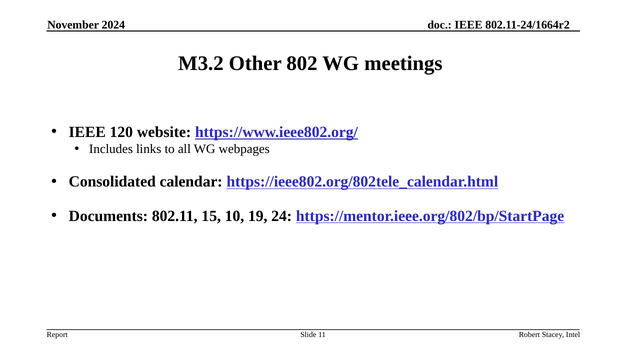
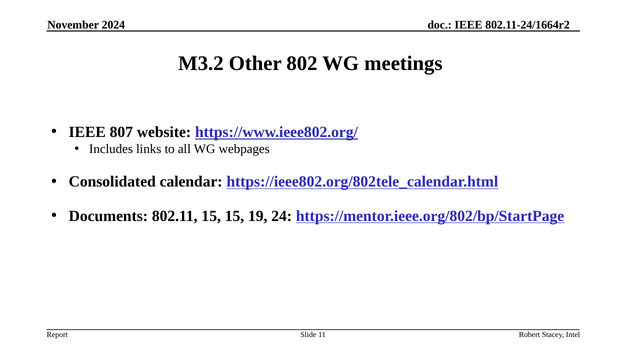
120: 120 -> 807
15 10: 10 -> 15
